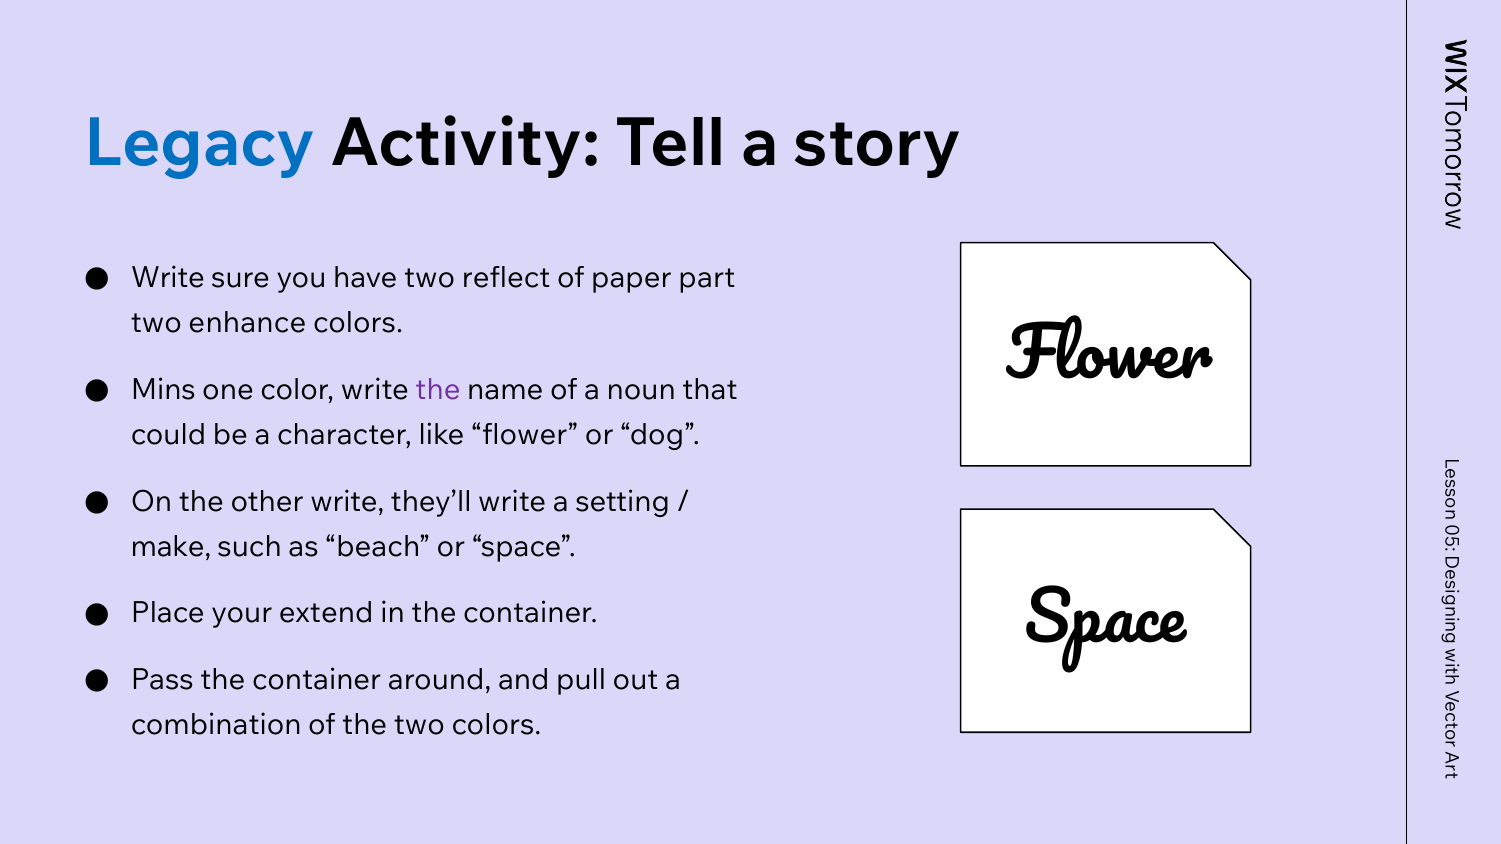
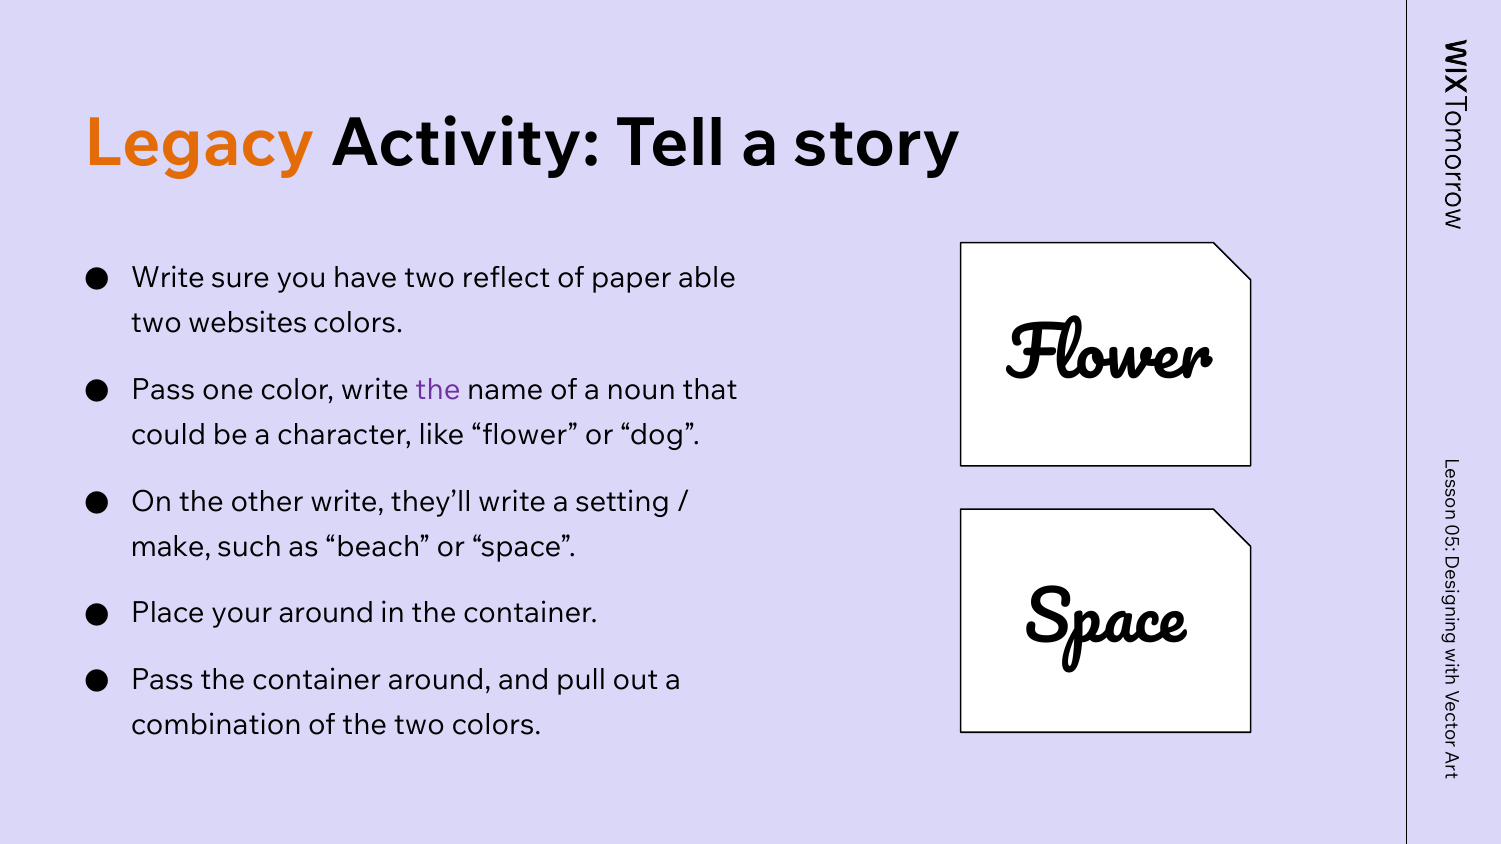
Legacy colour: blue -> orange
part: part -> able
enhance: enhance -> websites
Mins at (163, 390): Mins -> Pass
your extend: extend -> around
